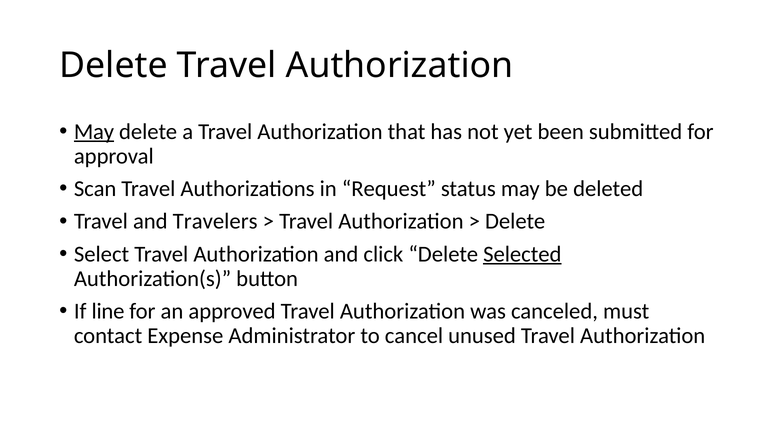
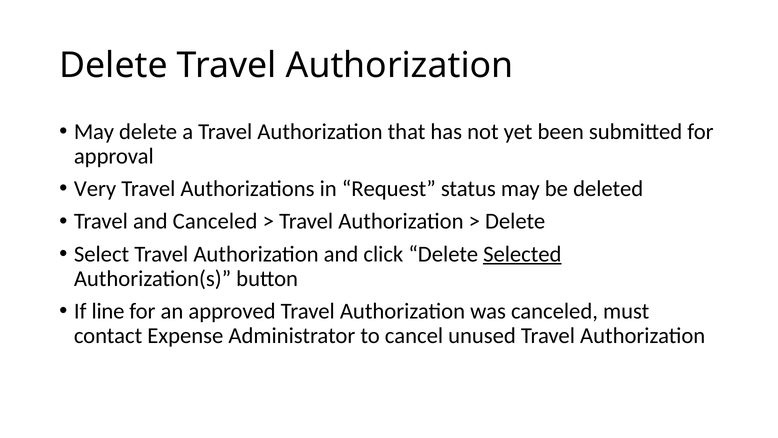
May at (94, 132) underline: present -> none
Scan: Scan -> Very
and Travelers: Travelers -> Canceled
